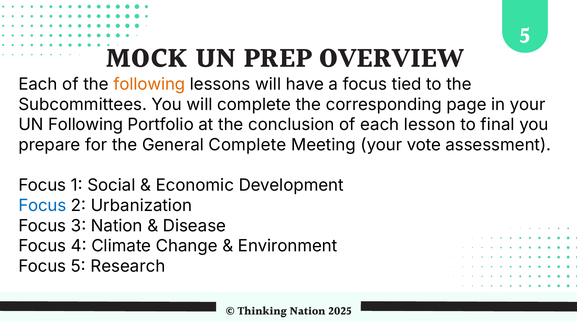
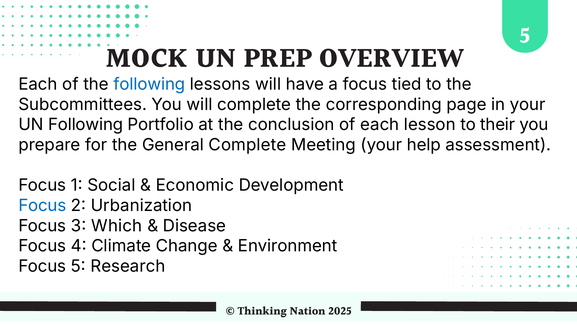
following at (149, 84) colour: orange -> blue
final: final -> their
vote: vote -> help
3 Nation: Nation -> Which
